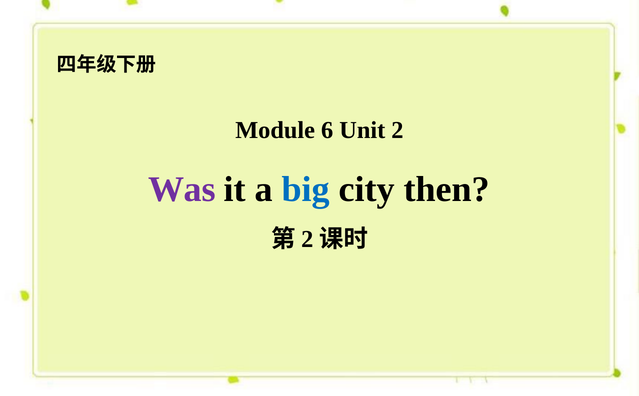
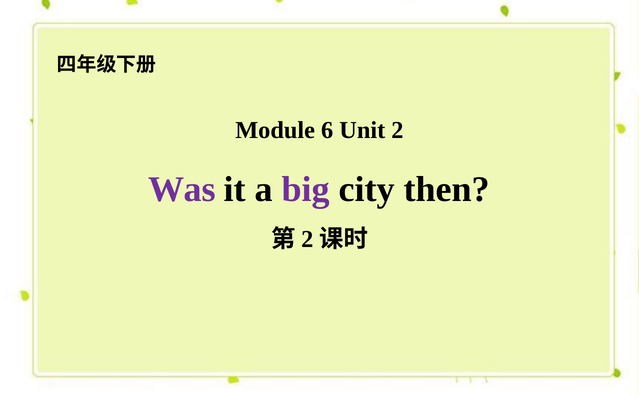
big colour: blue -> purple
